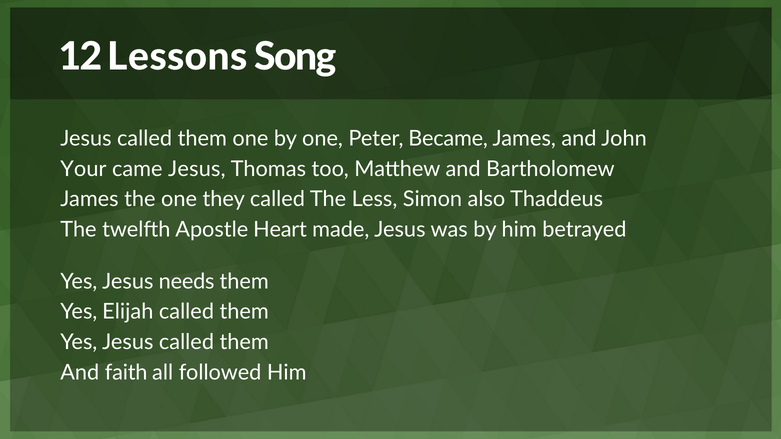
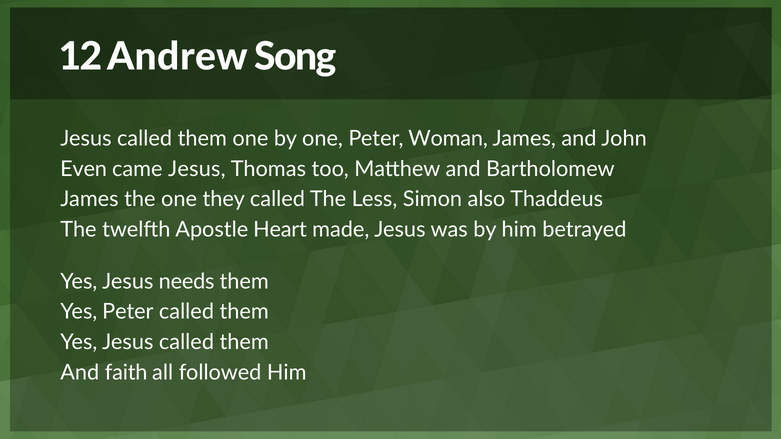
Lessons: Lessons -> Andrew
Became: Became -> Woman
Your: Your -> Even
Yes Elijah: Elijah -> Peter
